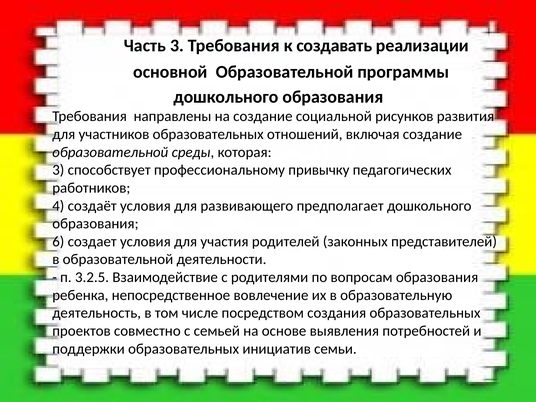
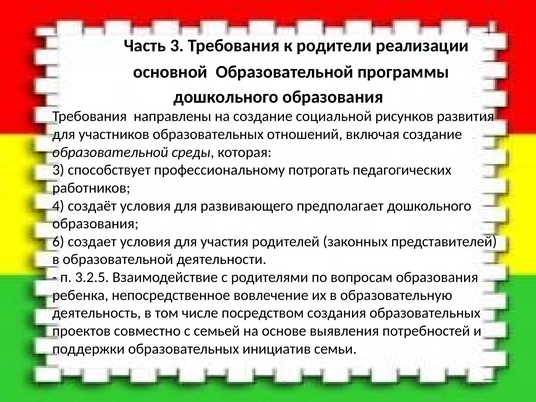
создавать: создавать -> родители
привычку: привычку -> потрогать
